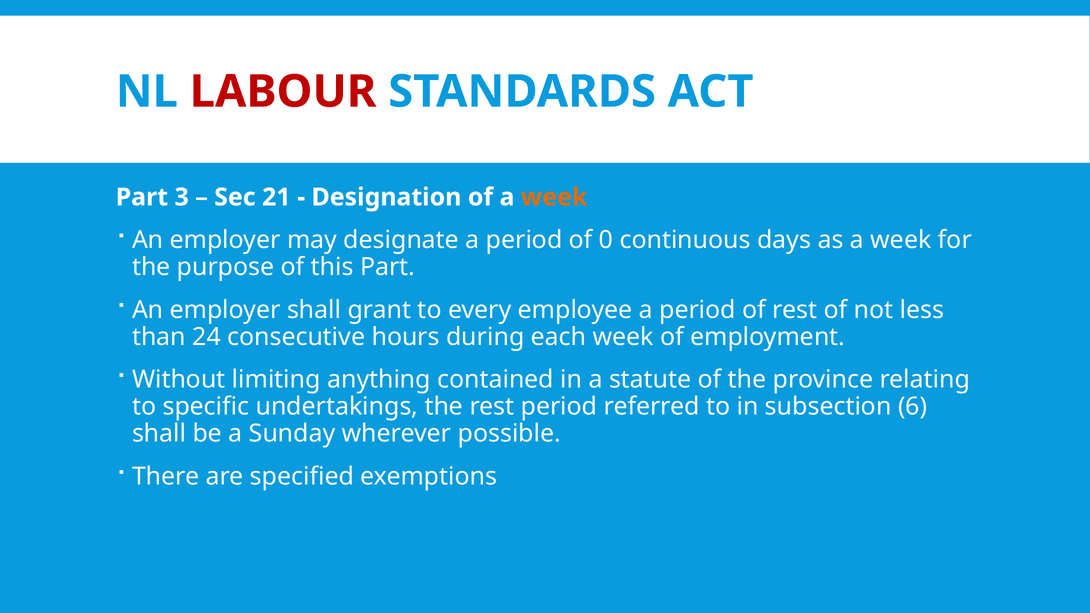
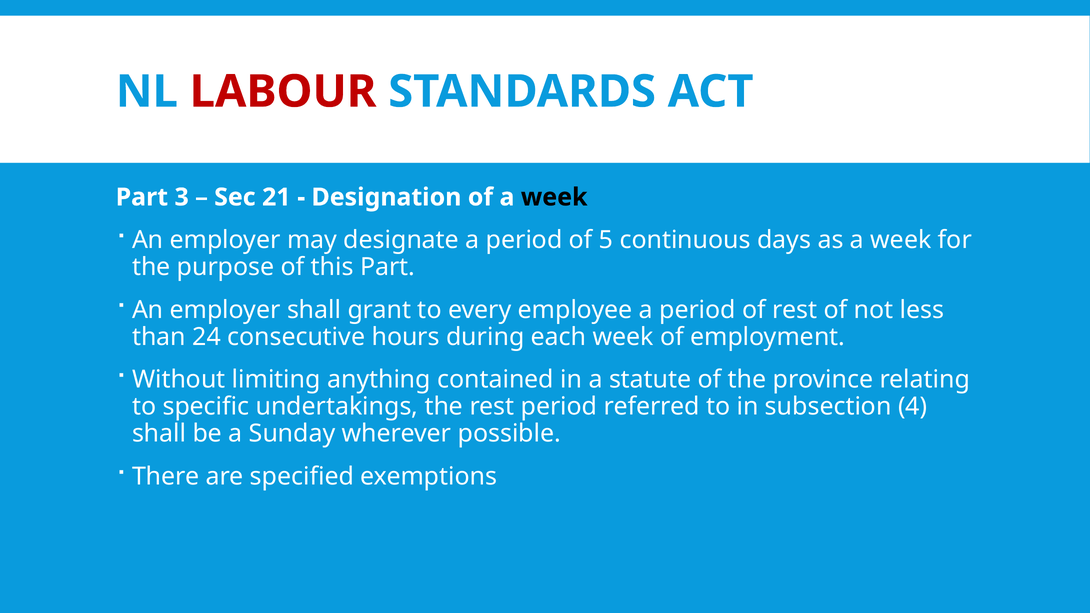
week at (554, 197) colour: orange -> black
0: 0 -> 5
6: 6 -> 4
